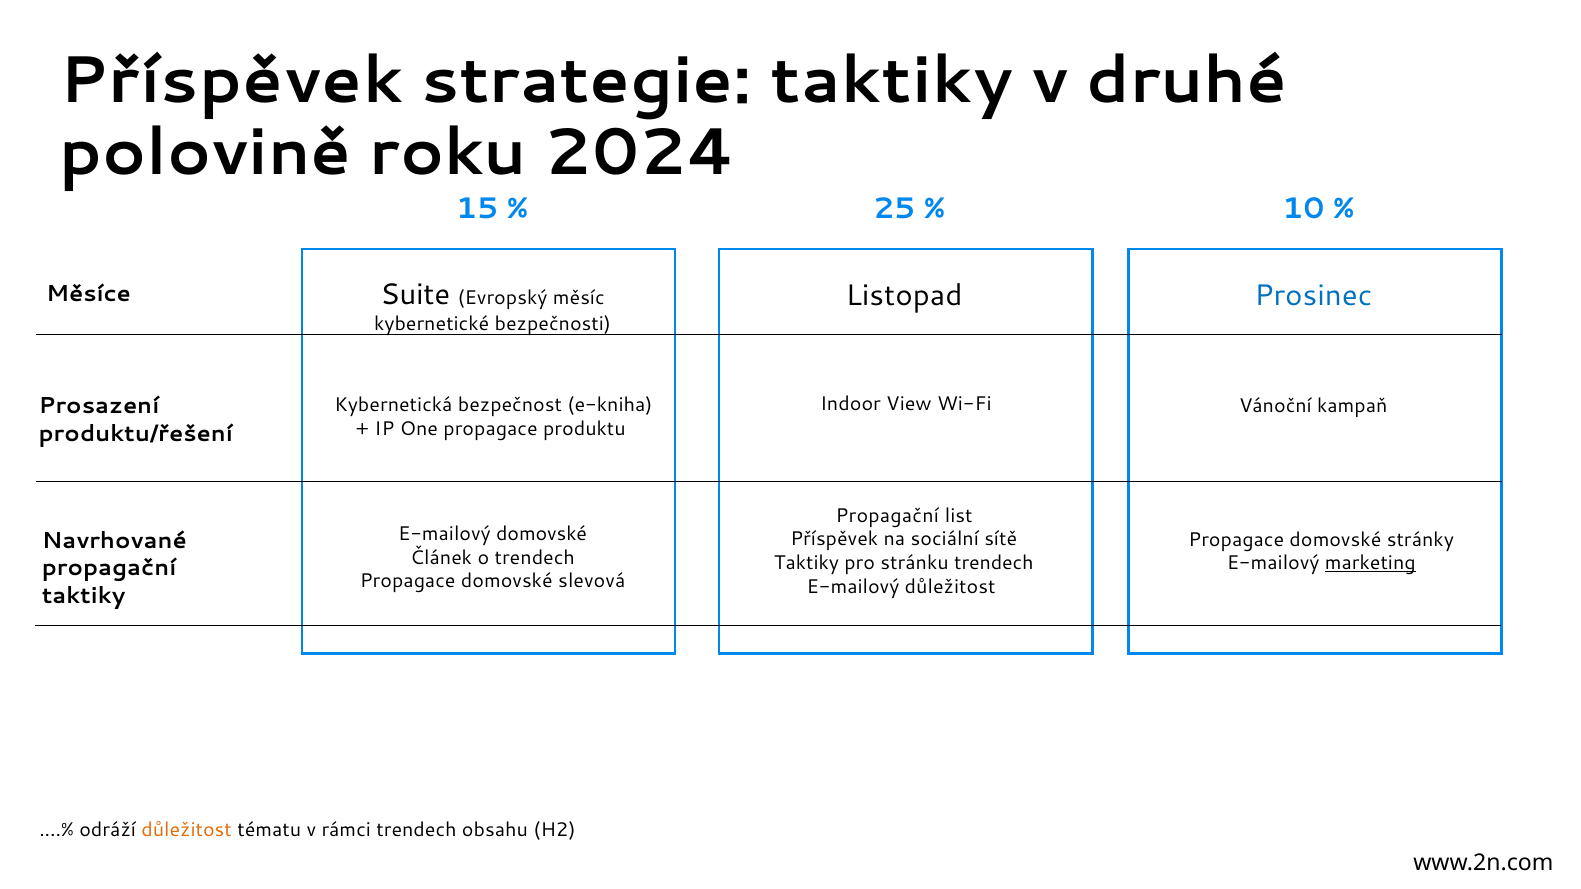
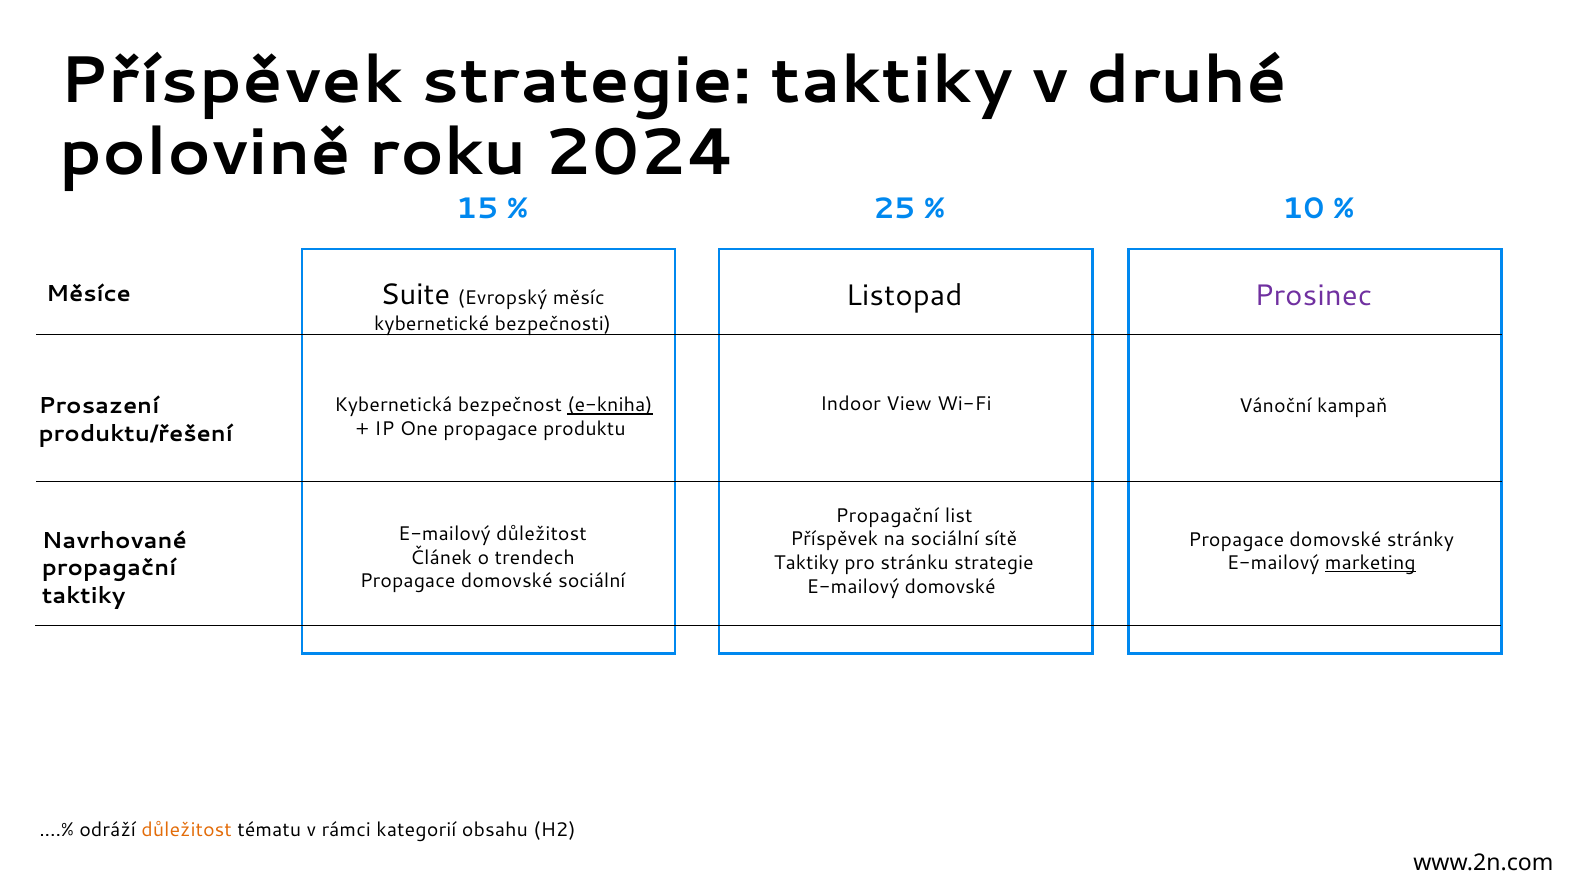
Prosinec colour: blue -> purple
e-kniha underline: none -> present
E-mailový domovské: domovské -> důležitost
stránku trendech: trendech -> strategie
domovské slevová: slevová -> sociální
E-mailový důležitost: důležitost -> domovské
rámci trendech: trendech -> kategorií
